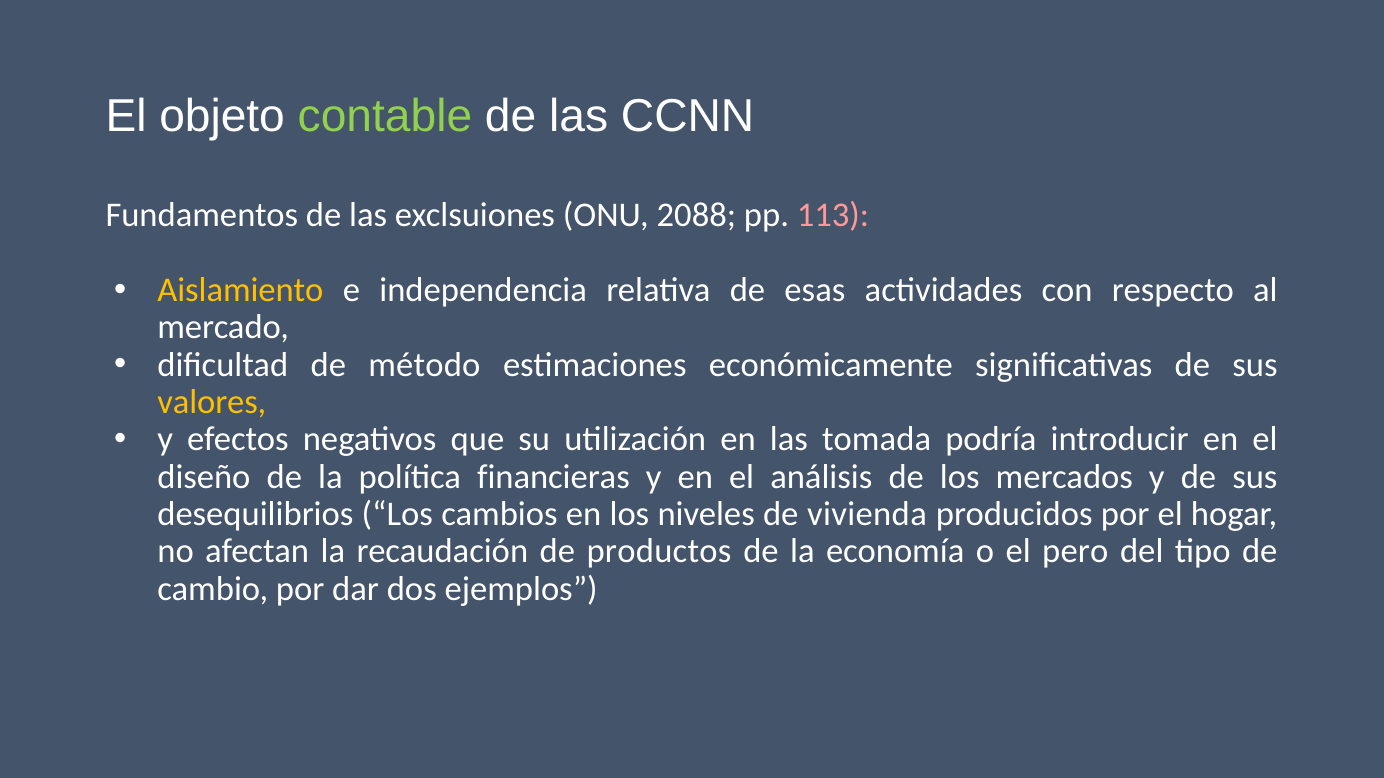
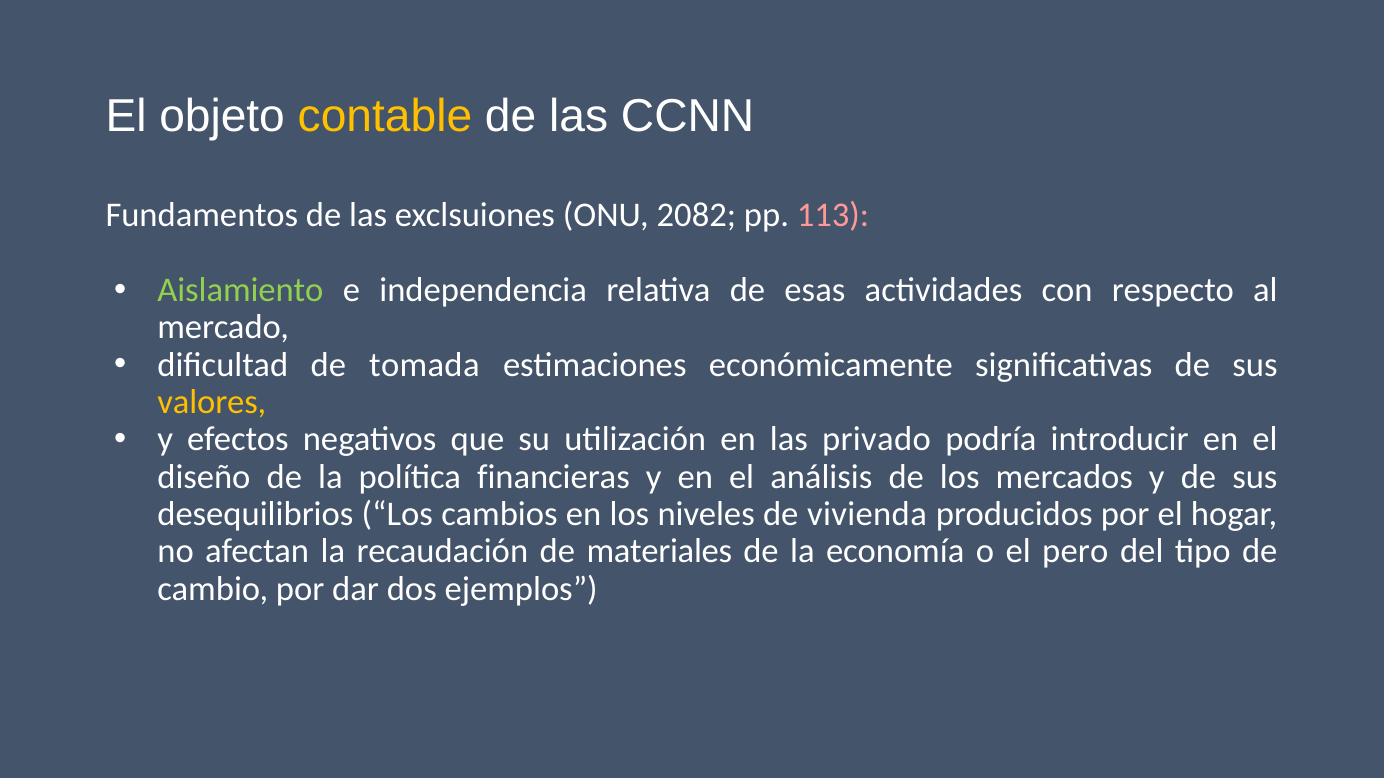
contable colour: light green -> yellow
2088: 2088 -> 2082
Aislamiento colour: yellow -> light green
método: método -> tomada
tomada: tomada -> privado
productos: productos -> materiales
